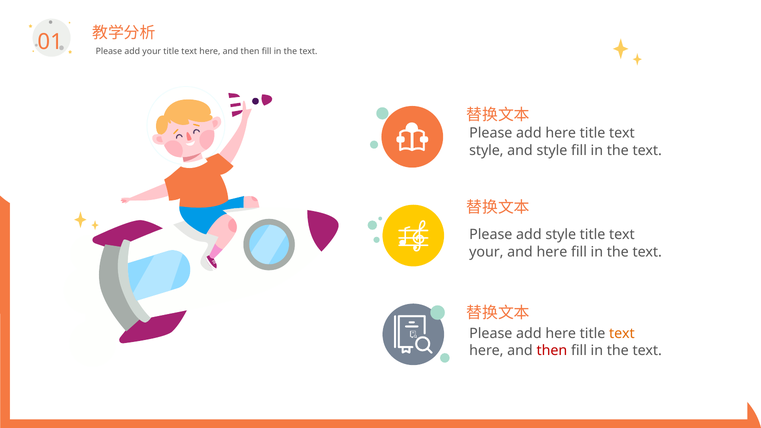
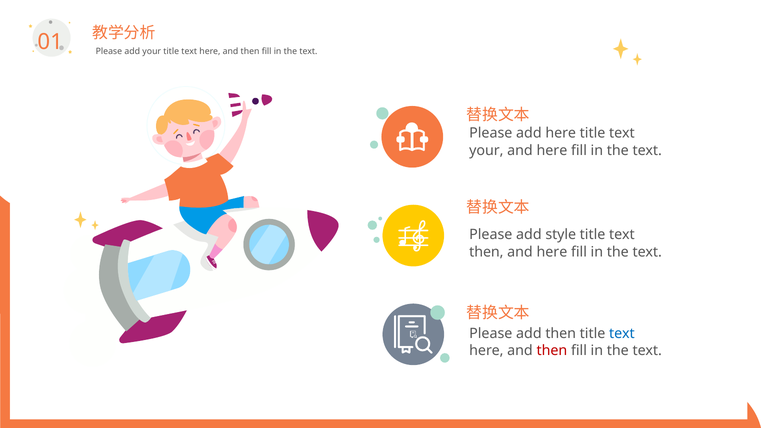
style at (486, 150): style -> your
style at (552, 150): style -> here
your at (486, 252): your -> then
here at (561, 334): here -> then
text at (622, 334) colour: orange -> blue
